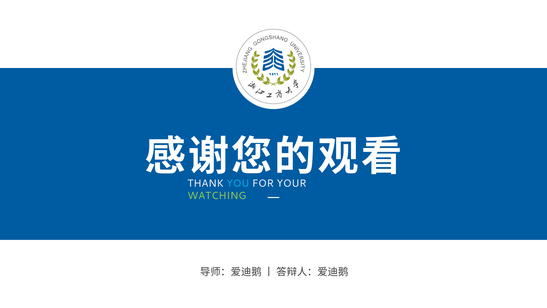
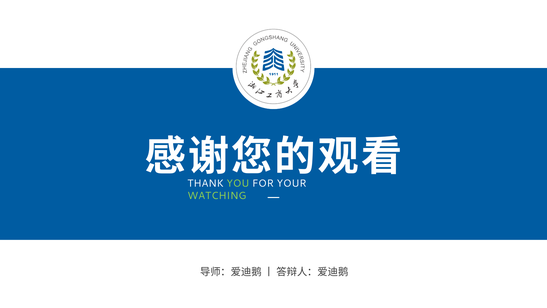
YOU colour: light blue -> light green
